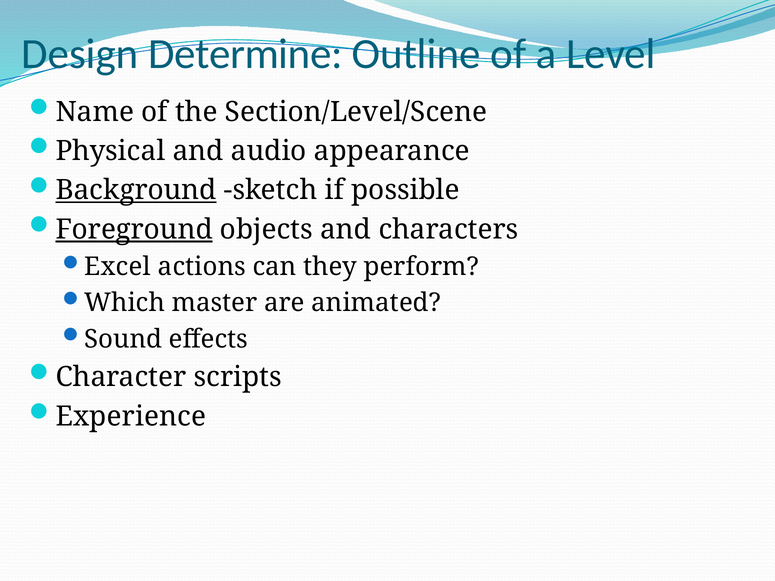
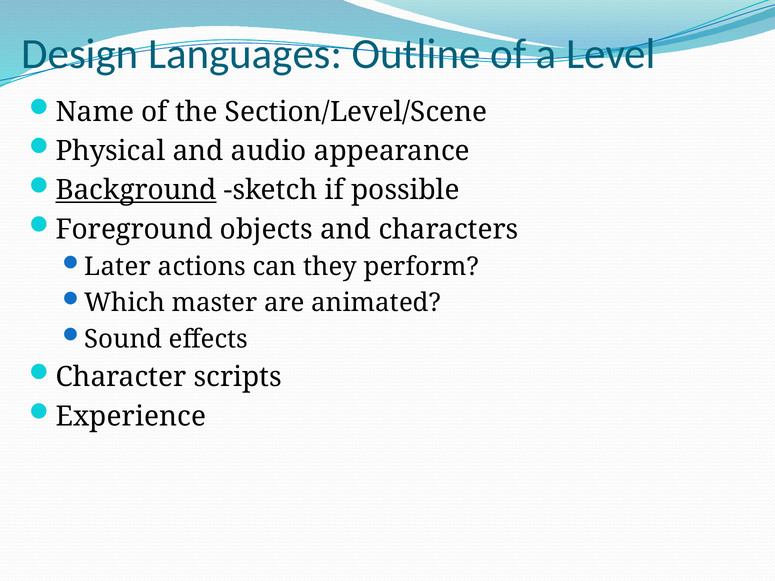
Determine: Determine -> Languages
Foreground underline: present -> none
Excel: Excel -> Later
